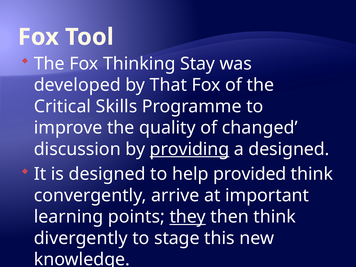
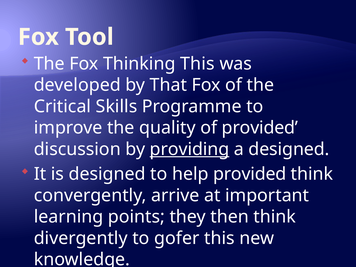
Thinking Stay: Stay -> This
of changed: changed -> provided
they underline: present -> none
stage: stage -> gofer
